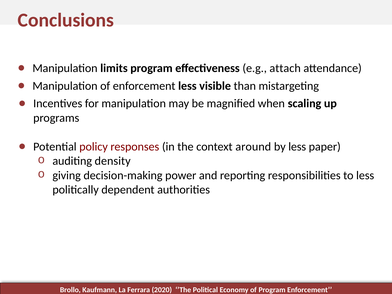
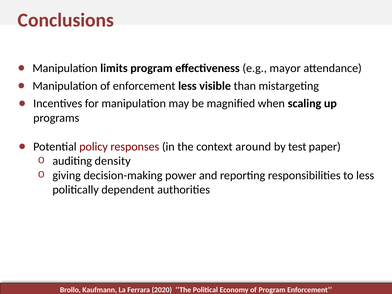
attach: attach -> mayor
by less: less -> test
